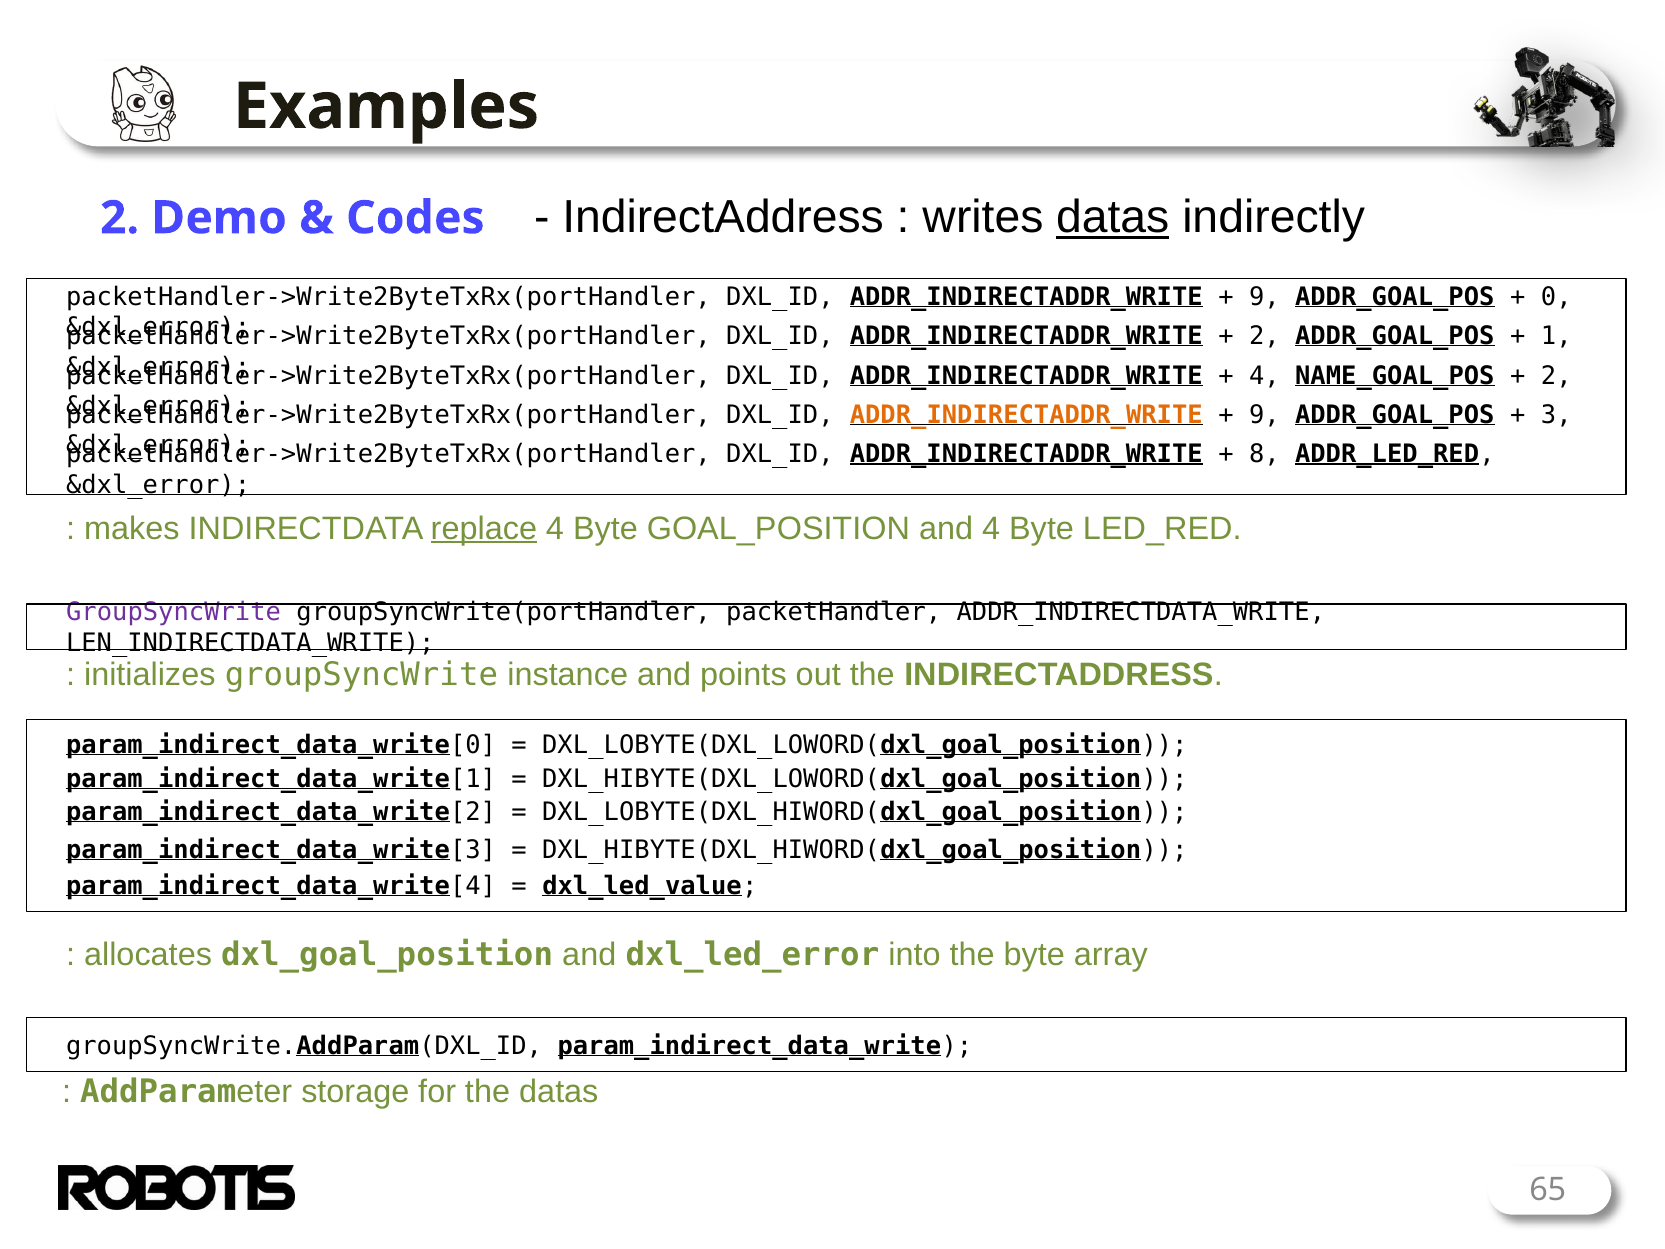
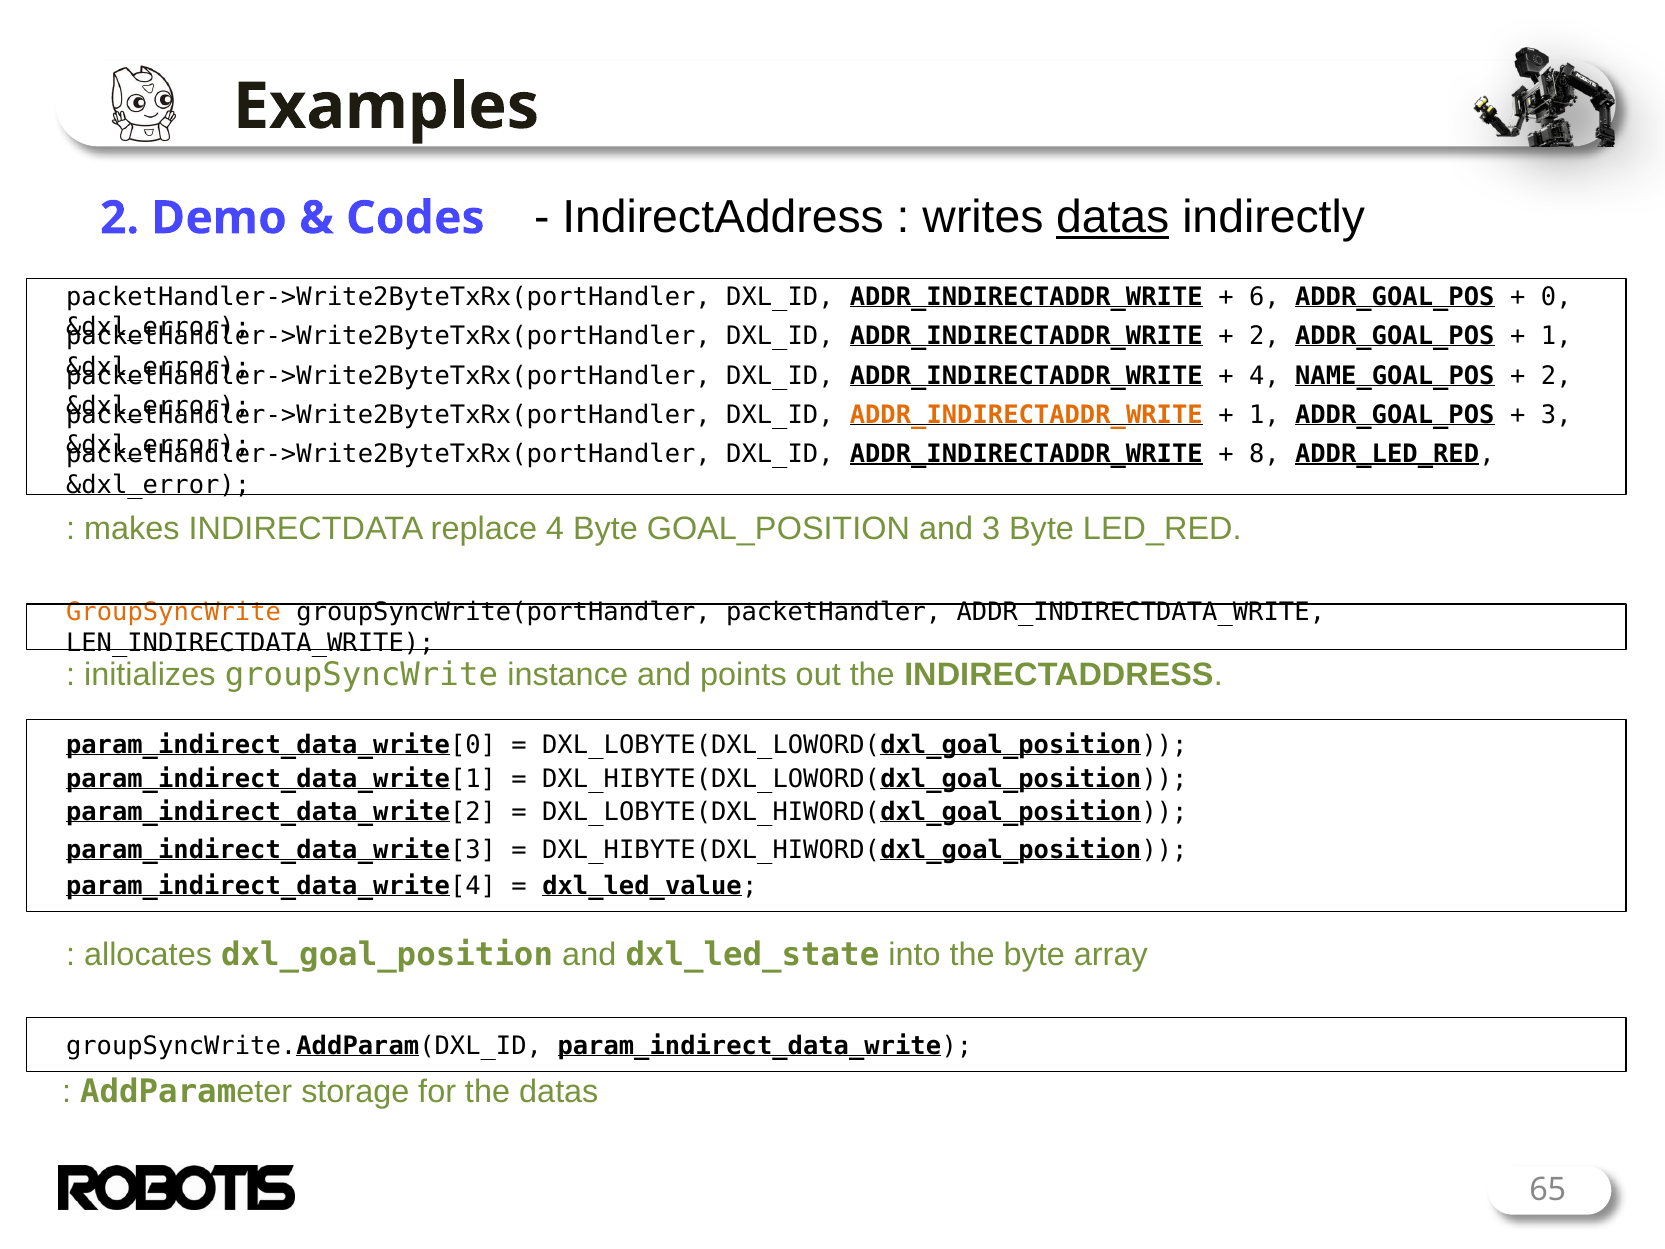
9 at (1264, 297): 9 -> 6
9 at (1264, 415): 9 -> 1
replace underline: present -> none
and 4: 4 -> 3
GroupSyncWrite at (174, 612) colour: purple -> orange
dxl_led_error: dxl_led_error -> dxl_led_state
